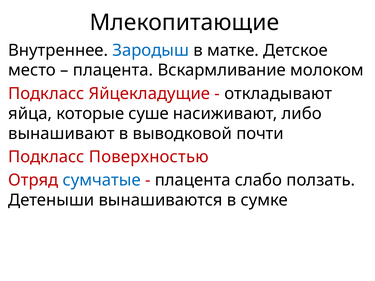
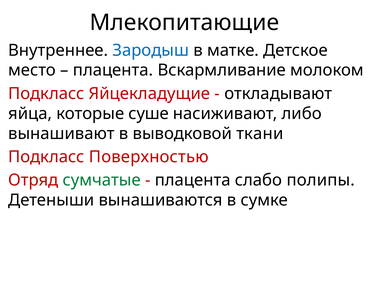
почти: почти -> ткани
сумчатые colour: blue -> green
ползать: ползать -> полипы
